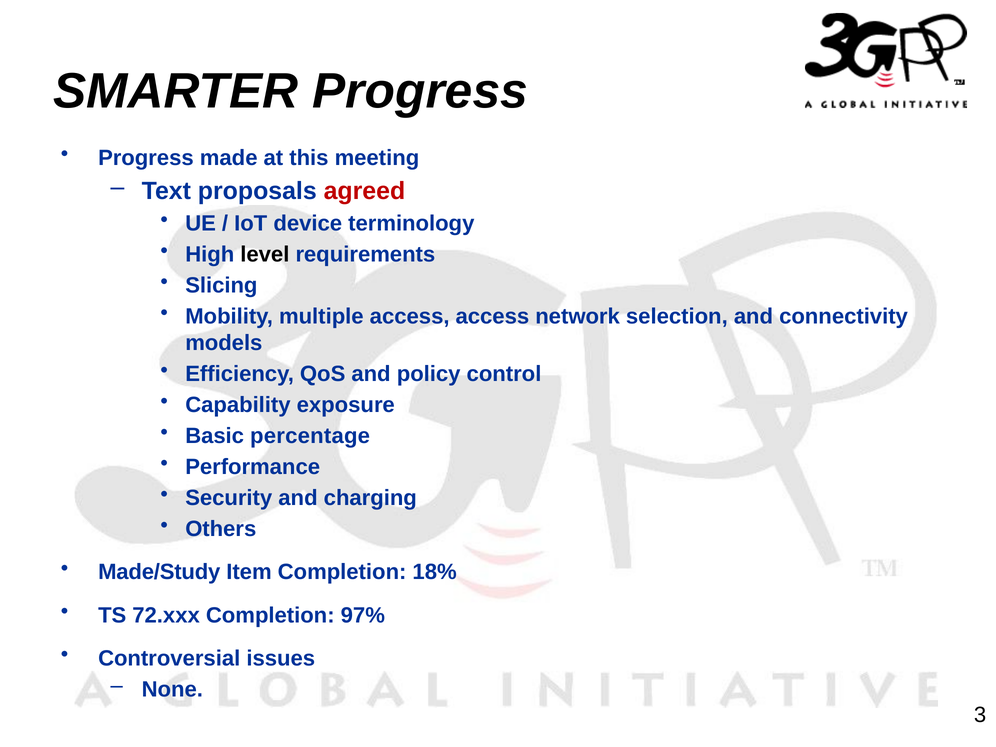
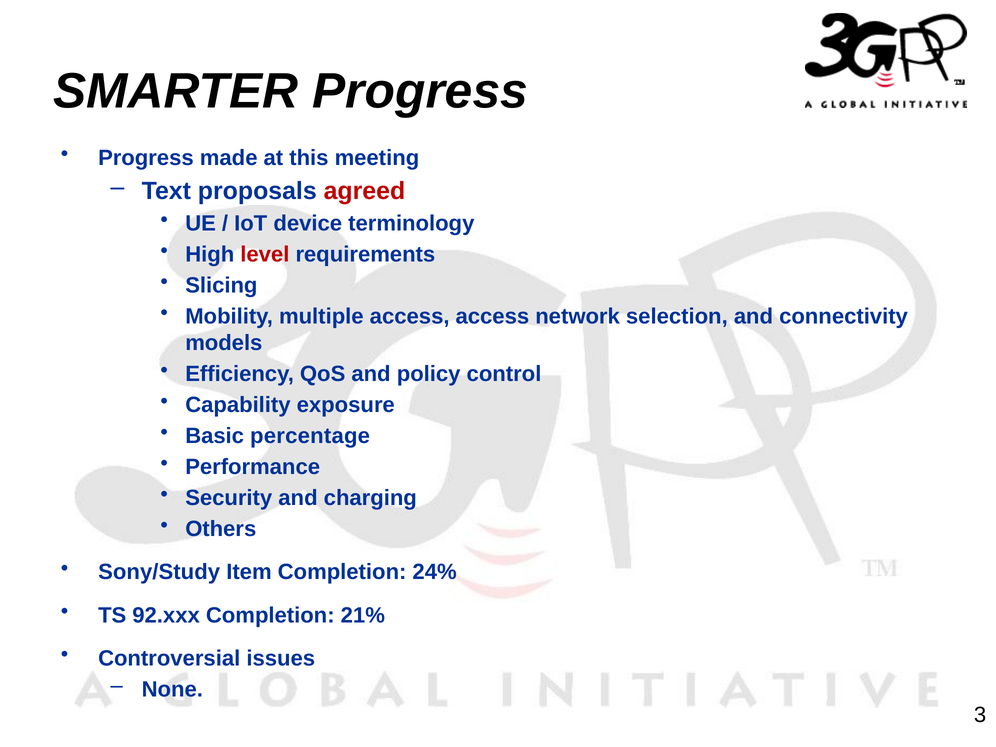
level colour: black -> red
Made/Study: Made/Study -> Sony/Study
18%: 18% -> 24%
72.xxx: 72.xxx -> 92.xxx
97%: 97% -> 21%
